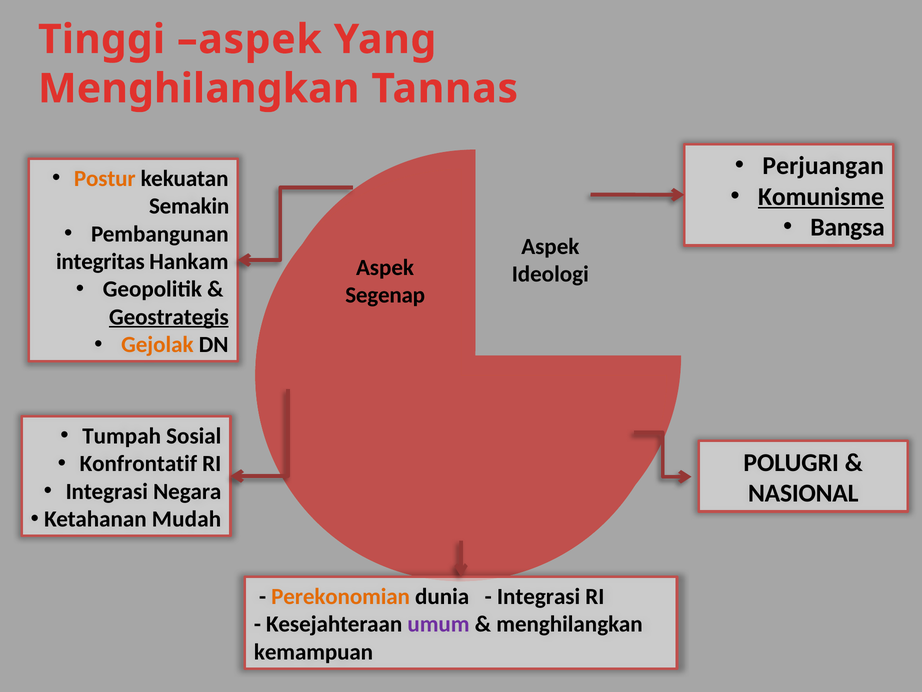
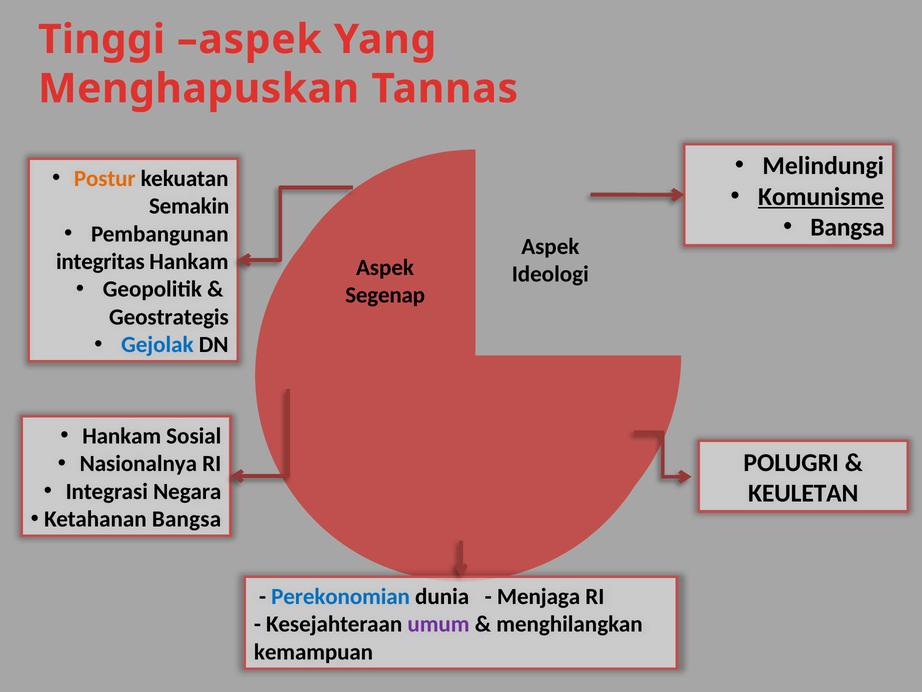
Menghilangkan at (199, 89): Menghilangkan -> Menghapuskan
Perjuangan: Perjuangan -> Melindungi
Geostrategis underline: present -> none
Gejolak colour: orange -> blue
Tumpah at (122, 436): Tumpah -> Hankam
Konfrontatif: Konfrontatif -> Nasionalnya
NASIONAL: NASIONAL -> KEULETAN
Ketahanan Mudah: Mudah -> Bangsa
Perekonomian colour: orange -> blue
Integrasi at (539, 596): Integrasi -> Menjaga
